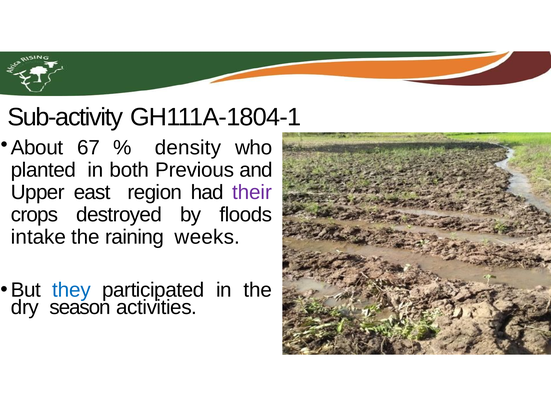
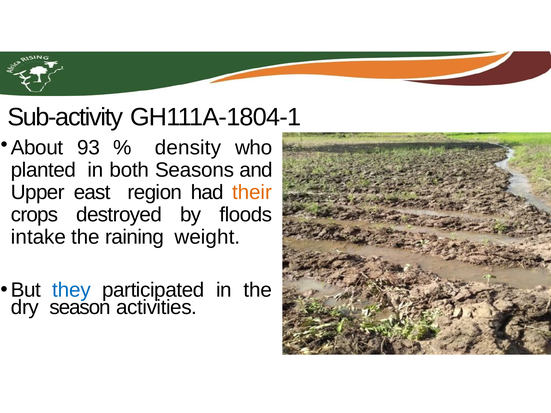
67: 67 -> 93
Previous: Previous -> Seasons
their colour: purple -> orange
weeks: weeks -> weight
